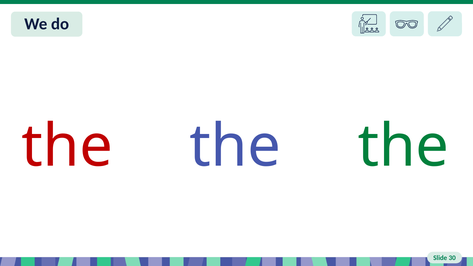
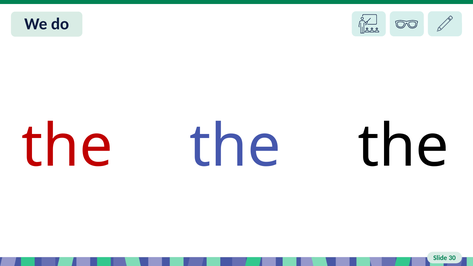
the at (403, 146) colour: green -> black
